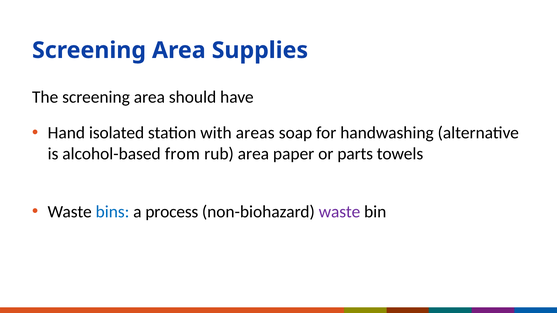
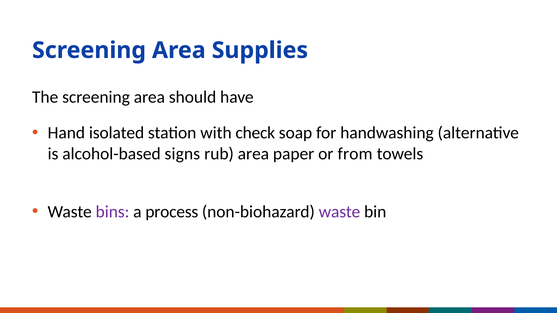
areas: areas -> check
from: from -> signs
parts: parts -> from
bins colour: blue -> purple
